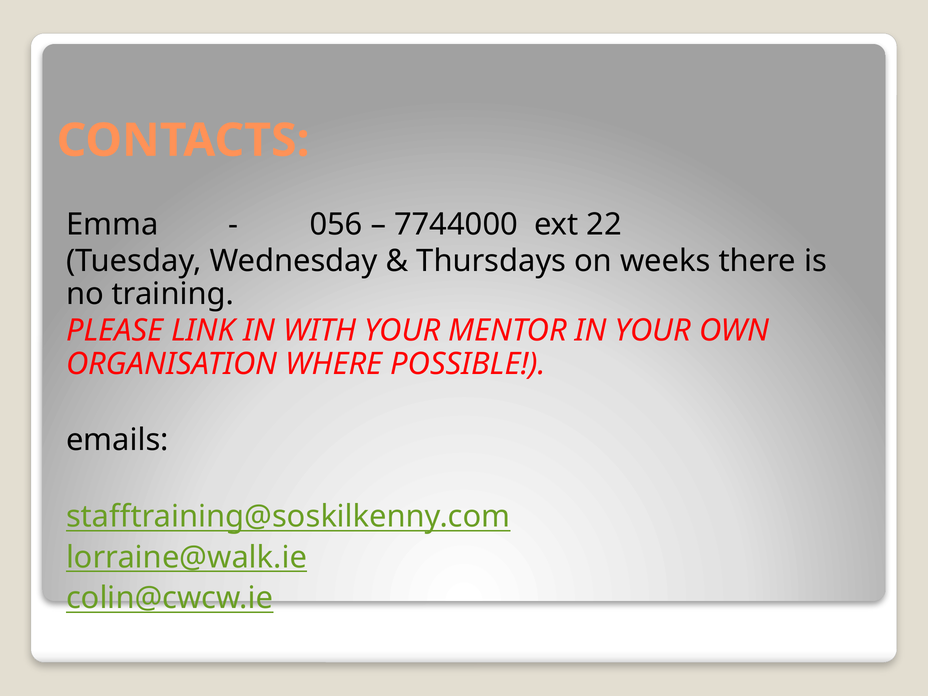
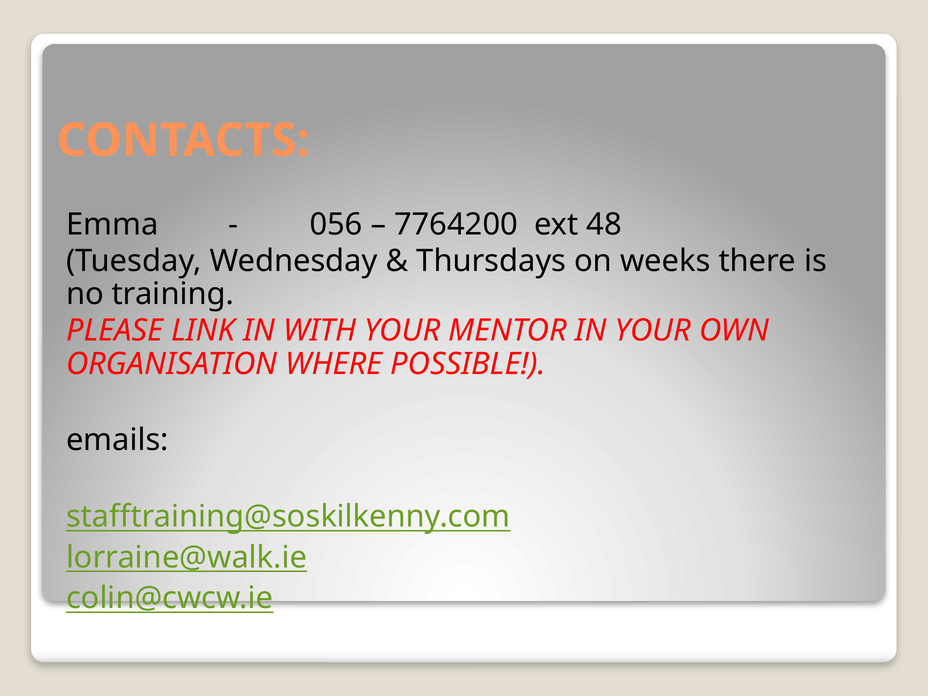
7744000: 7744000 -> 7764200
22: 22 -> 48
